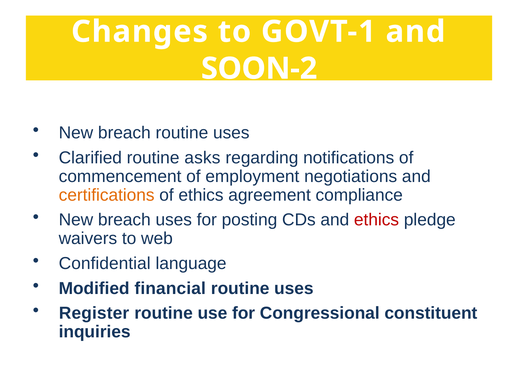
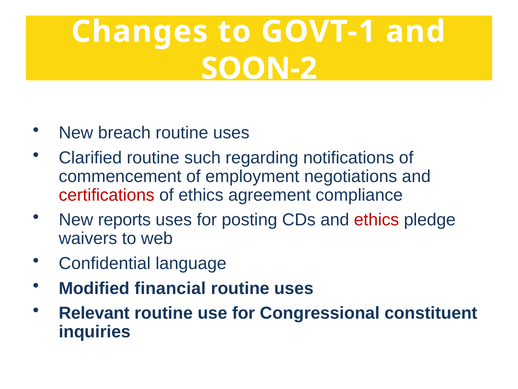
asks: asks -> such
certifications colour: orange -> red
breach at (124, 220): breach -> reports
Register: Register -> Relevant
